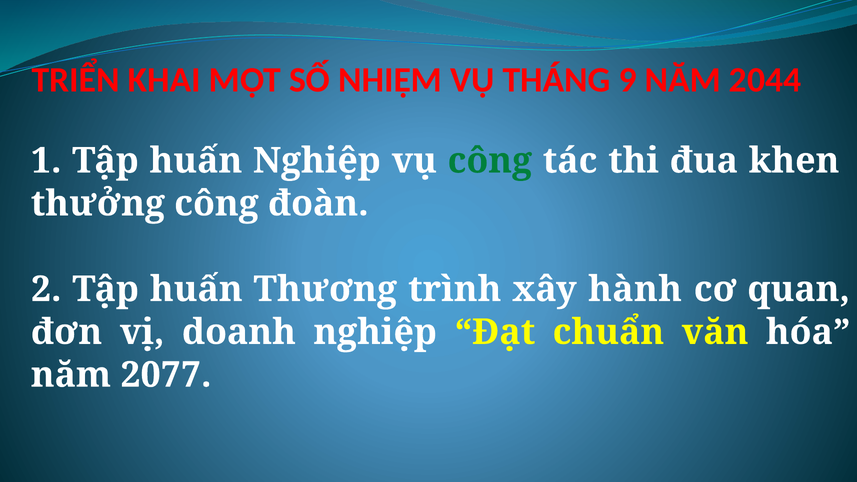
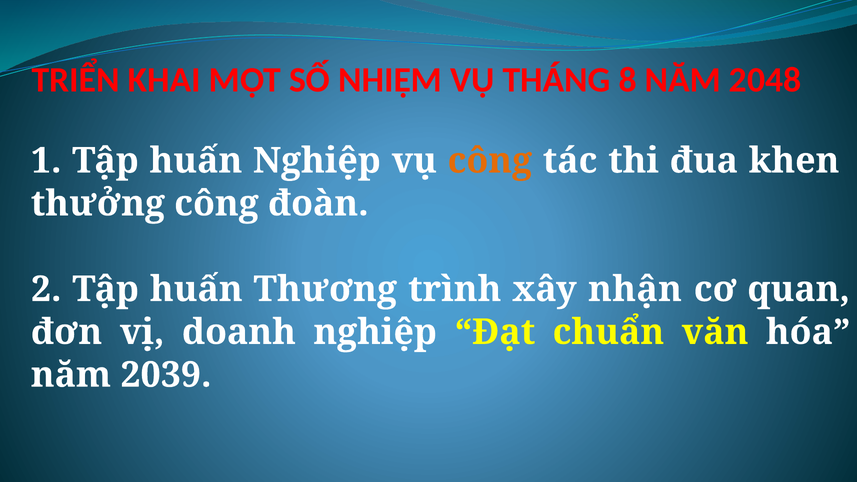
9: 9 -> 8
2044: 2044 -> 2048
công at (490, 161) colour: green -> orange
hành: hành -> nhận
2077: 2077 -> 2039
